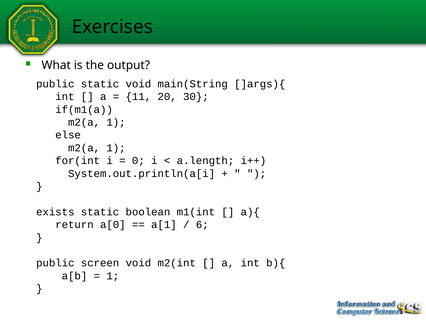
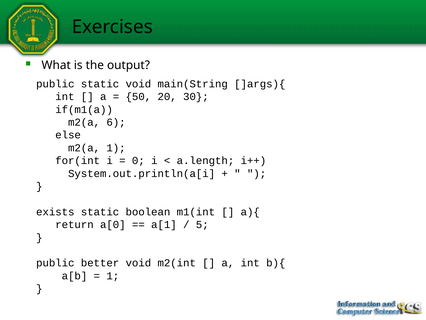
11: 11 -> 50
1 at (116, 122): 1 -> 6
6: 6 -> 5
screen: screen -> better
